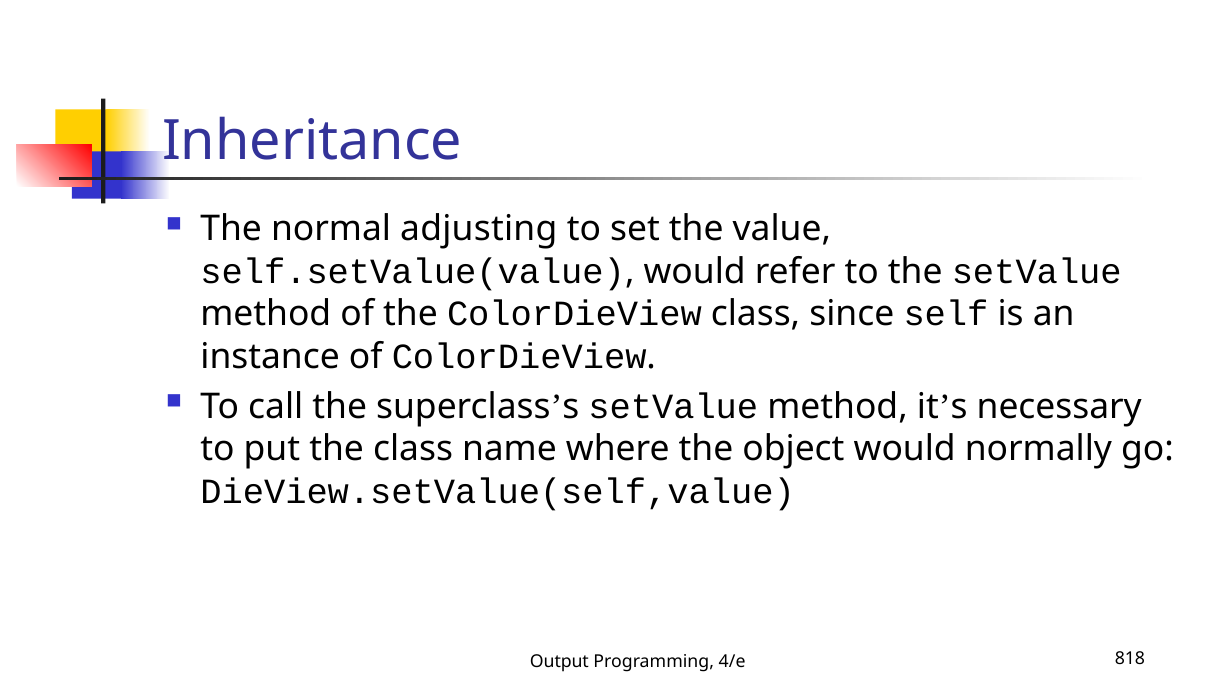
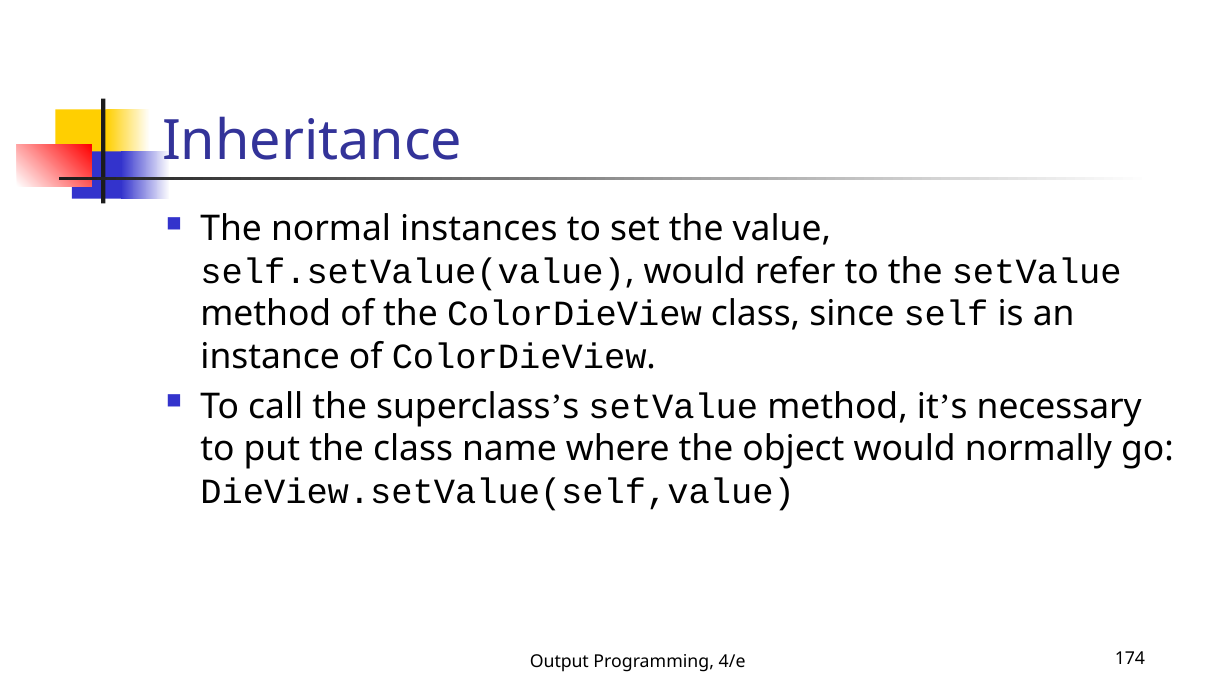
adjusting: adjusting -> instances
818: 818 -> 174
